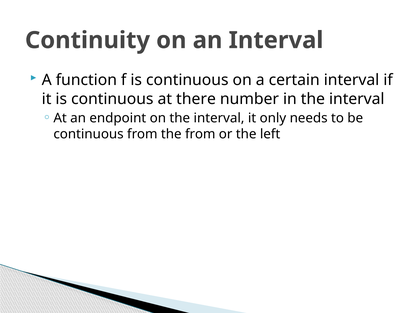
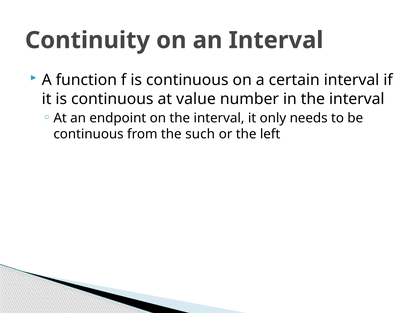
there: there -> value
the from: from -> such
